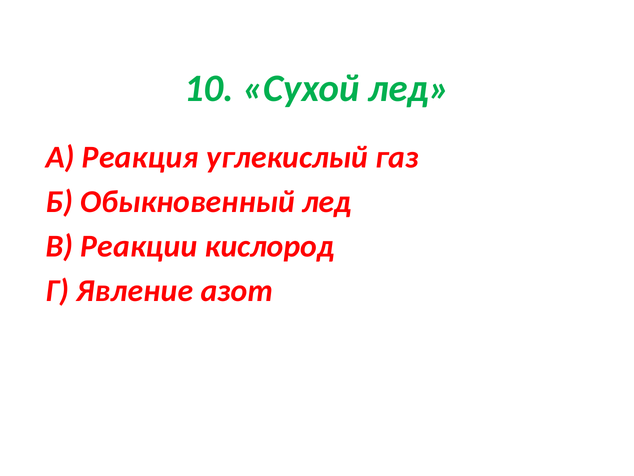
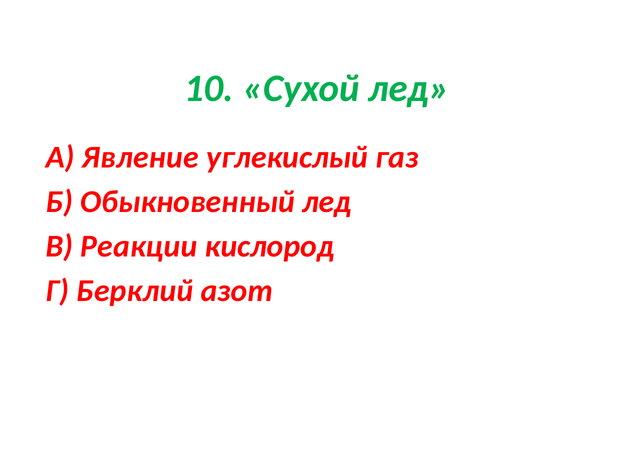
Реакция: Реакция -> Явление
Явление: Явление -> Берклий
